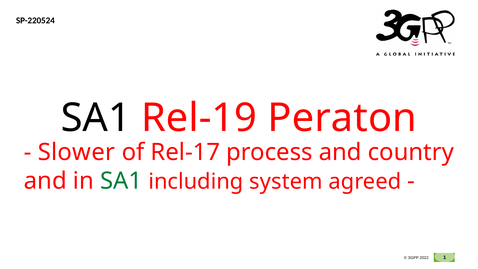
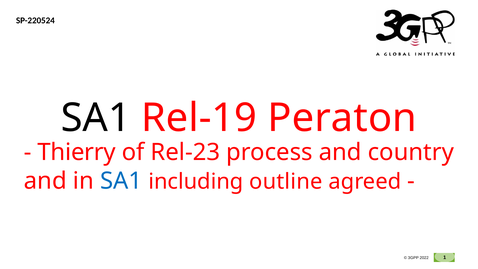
Slower: Slower -> Thierry
Rel-17: Rel-17 -> Rel-23
SA1 at (121, 181) colour: green -> blue
system: system -> outline
